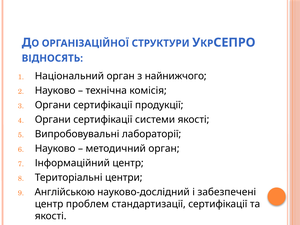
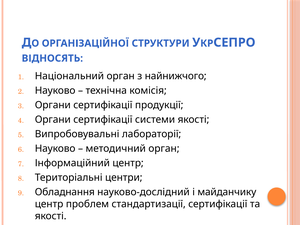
Англійською: Англійською -> Обладнання
забезпечені: забезпечені -> майданчику
